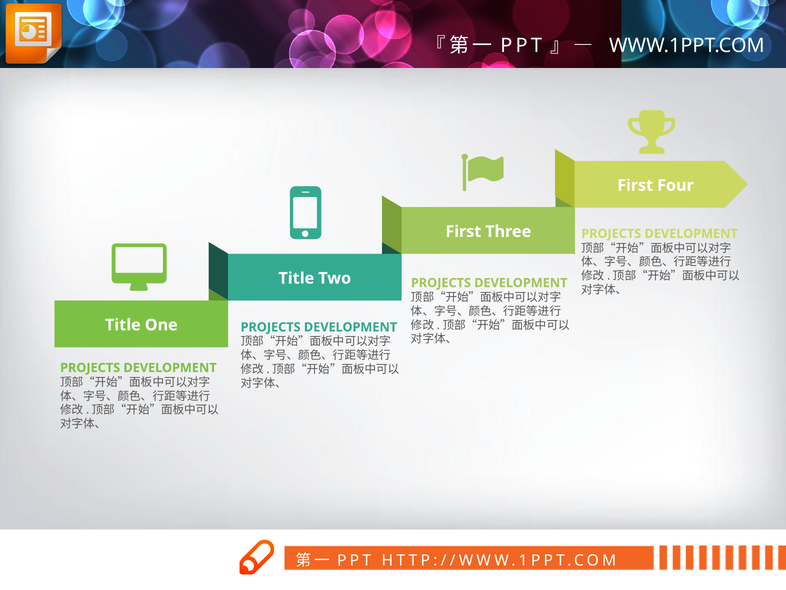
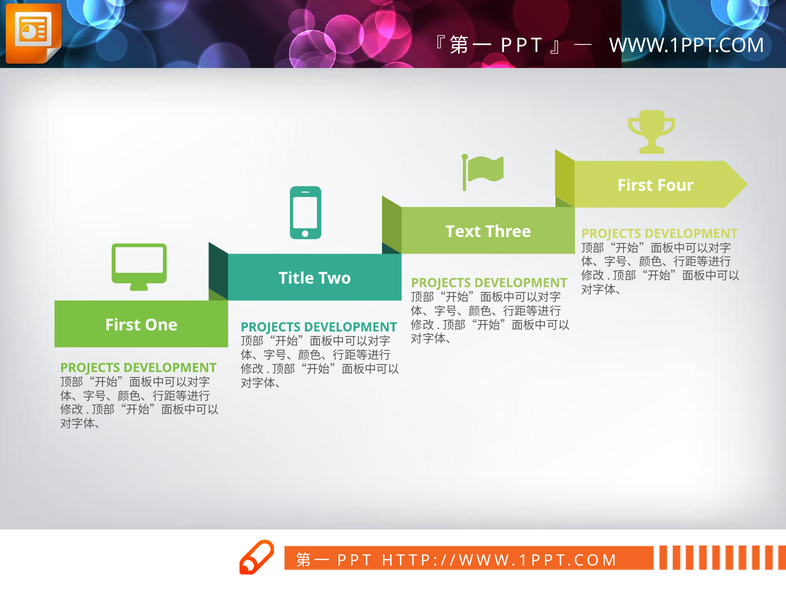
First at (463, 231): First -> Text
Title at (123, 325): Title -> First
